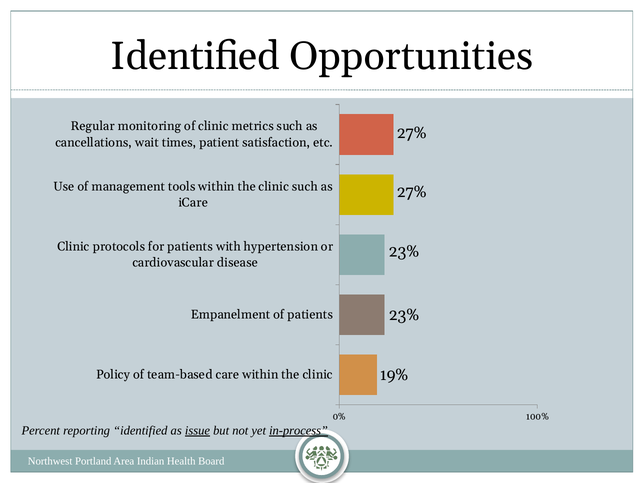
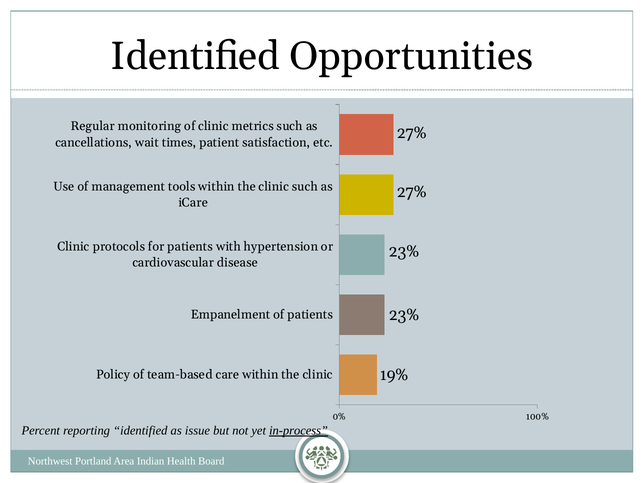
issue underline: present -> none
